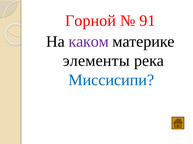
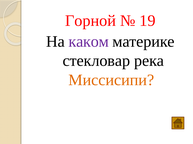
91: 91 -> 19
элементы: элементы -> стекловар
Миссисипи colour: blue -> orange
